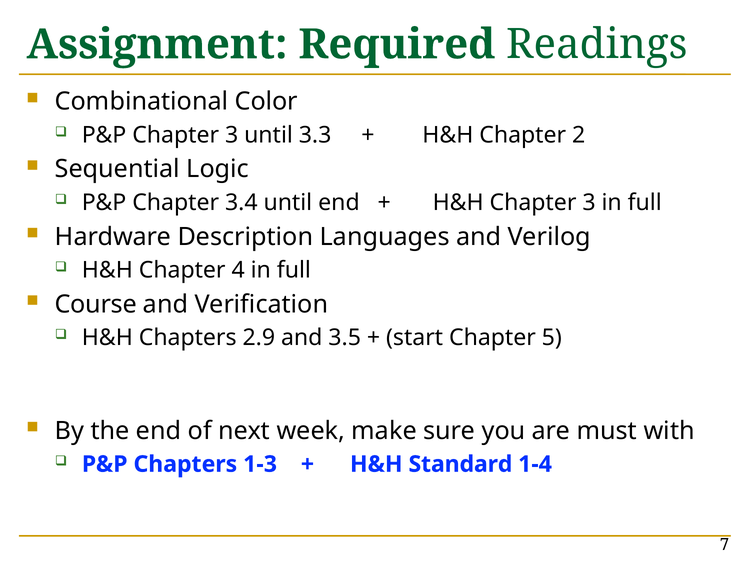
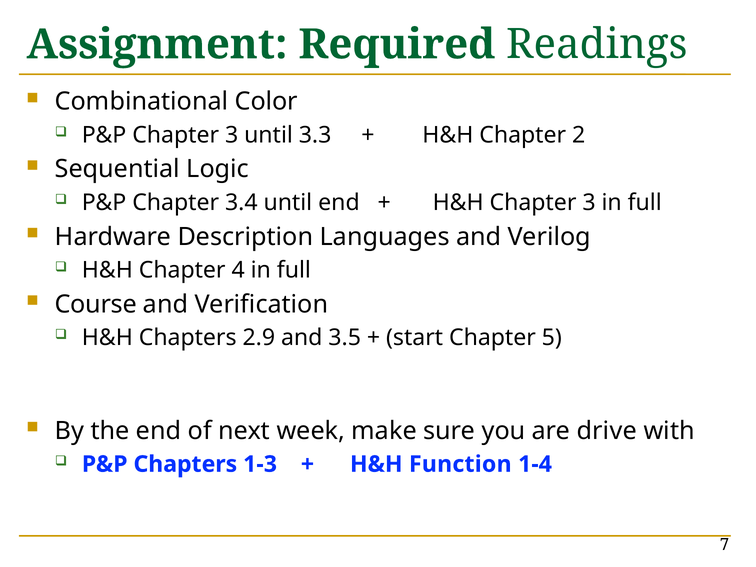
must: must -> drive
Standard: Standard -> Function
